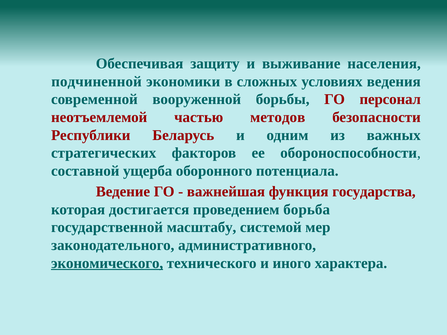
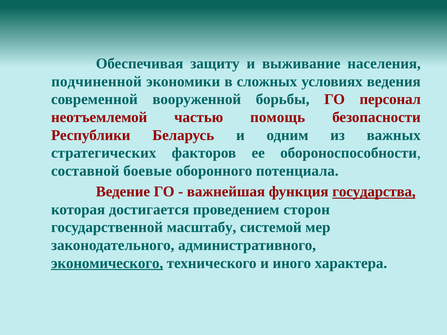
методов: методов -> помощь
ущерба: ущерба -> боевые
государства underline: none -> present
борьба: борьба -> сторон
